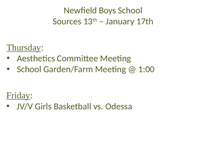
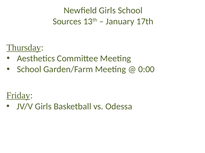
Newfield Boys: Boys -> Girls
1:00: 1:00 -> 0:00
